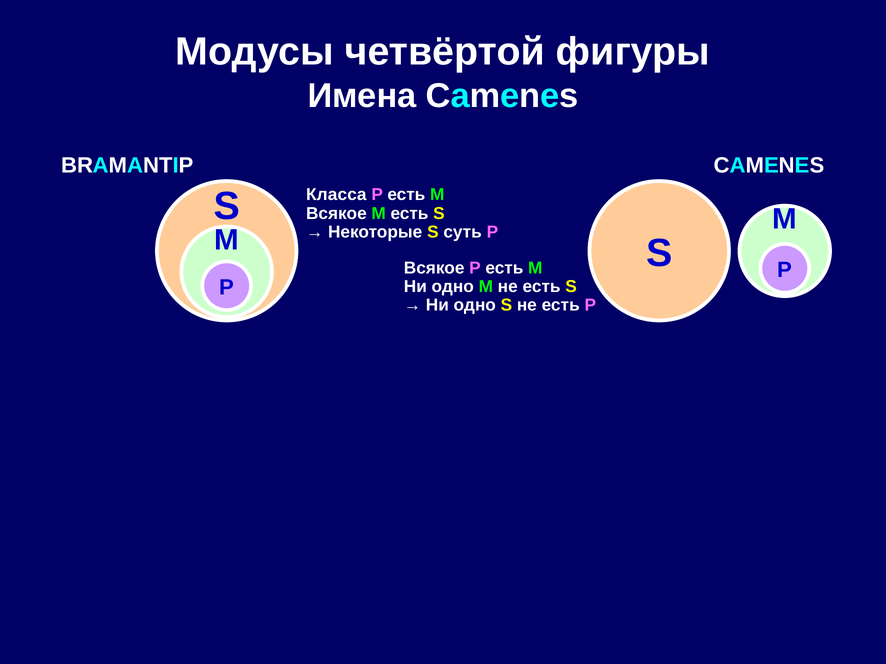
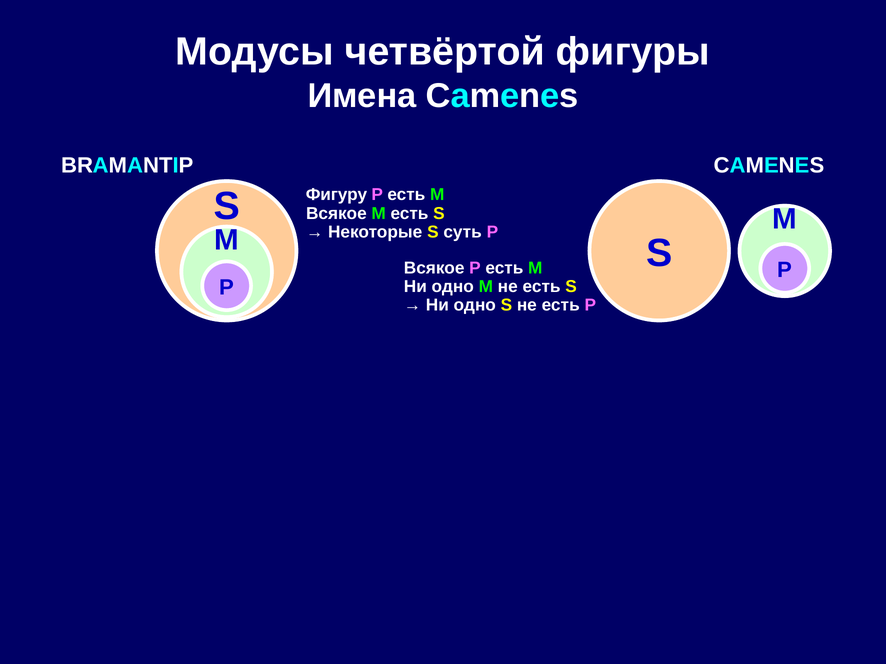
Класса: Класса -> Фигуру
